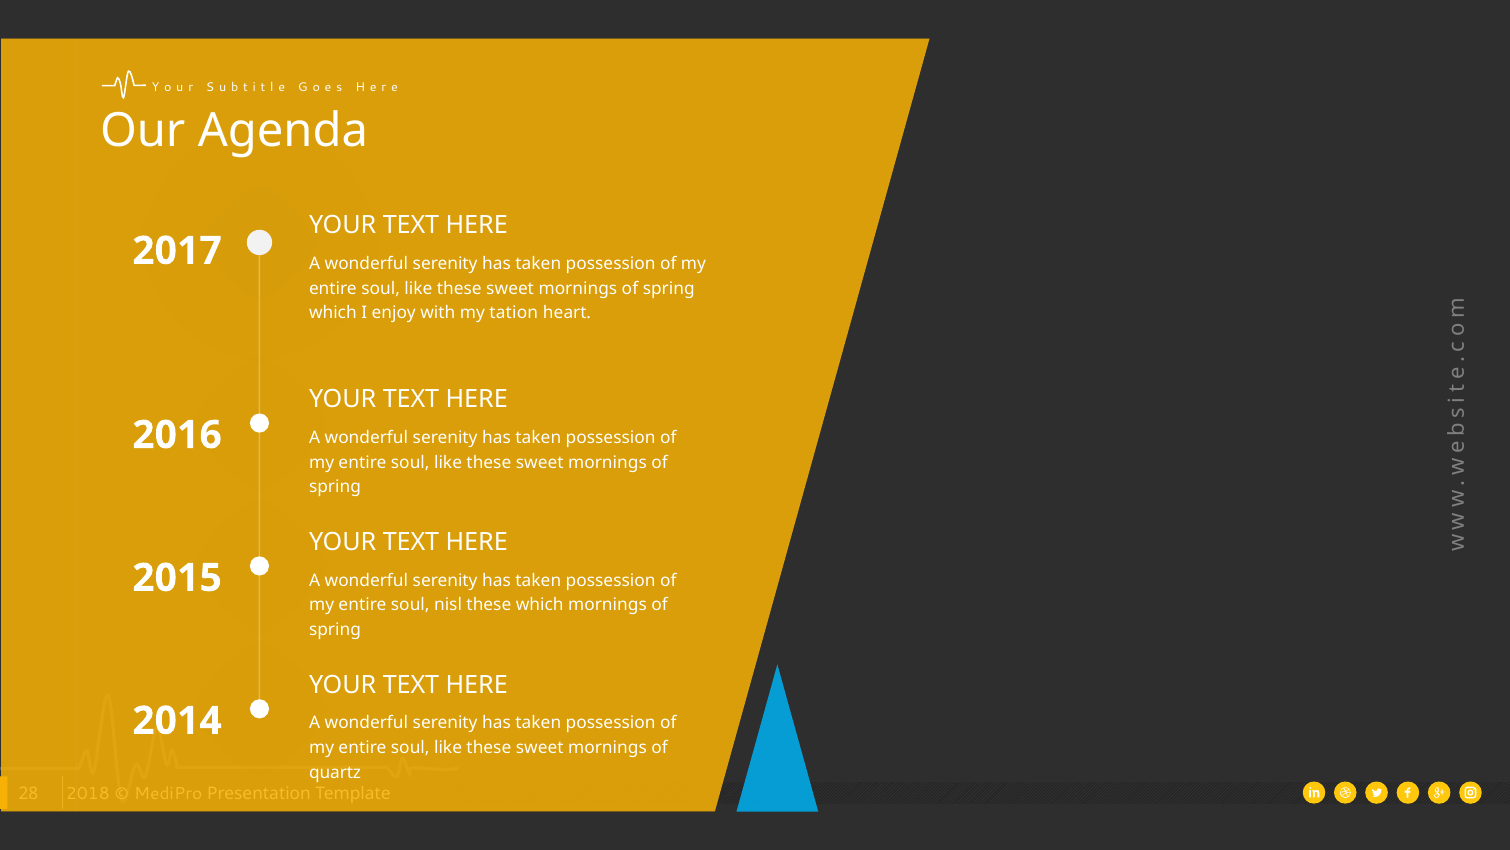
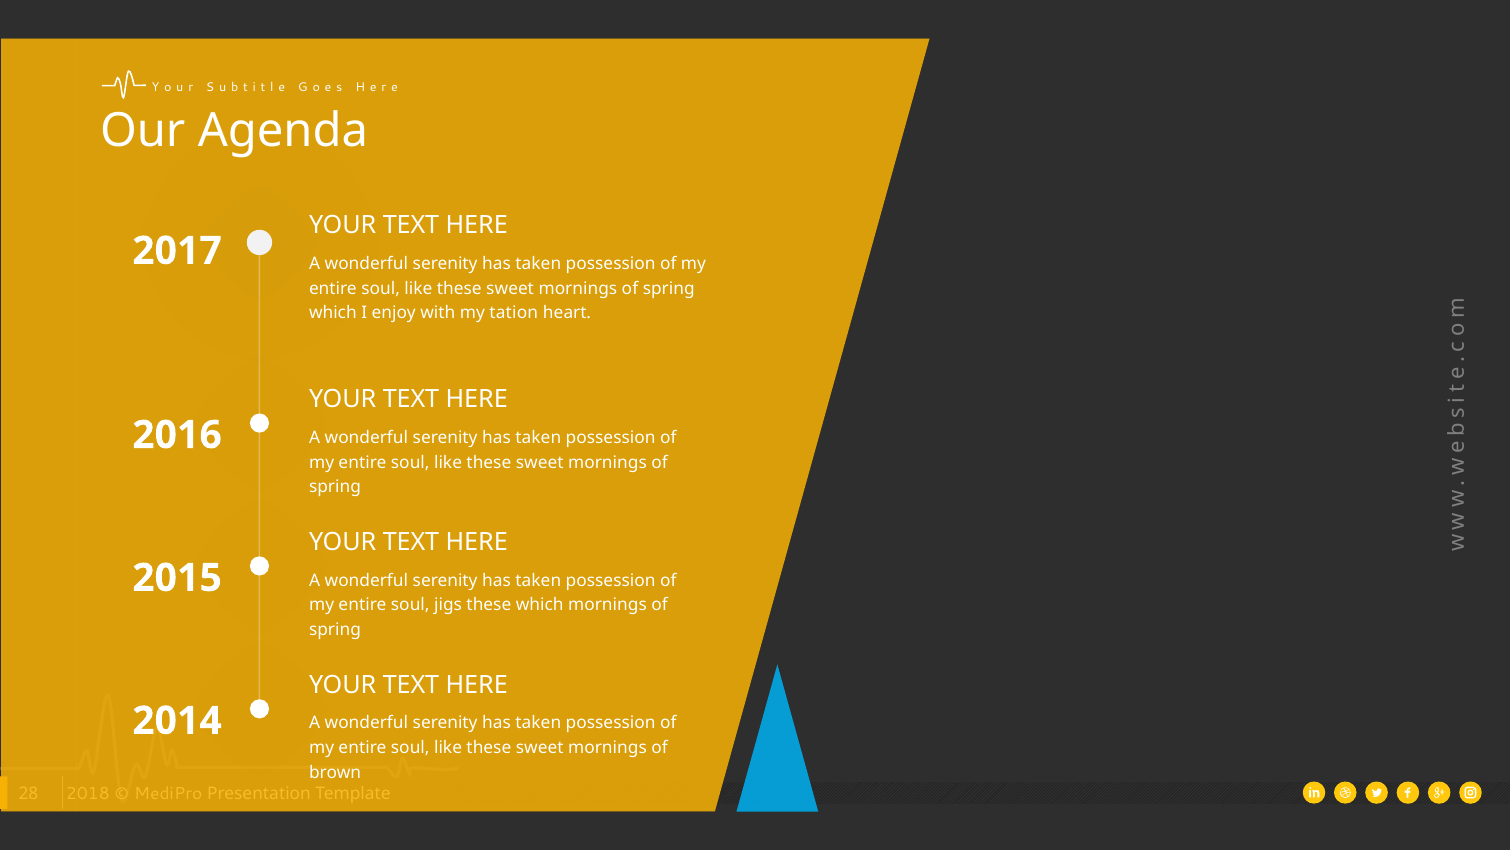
nisl: nisl -> jigs
quartz: quartz -> brown
